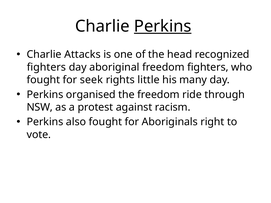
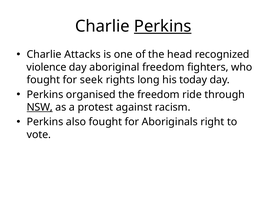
fighters at (46, 67): fighters -> violence
little: little -> long
many: many -> today
NSW underline: none -> present
